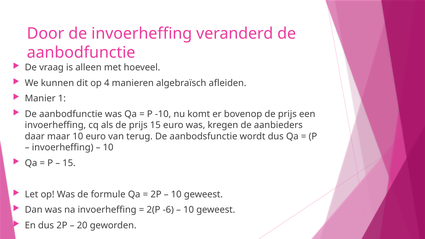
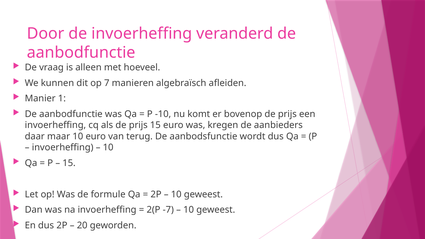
4: 4 -> 7
-6: -6 -> -7
